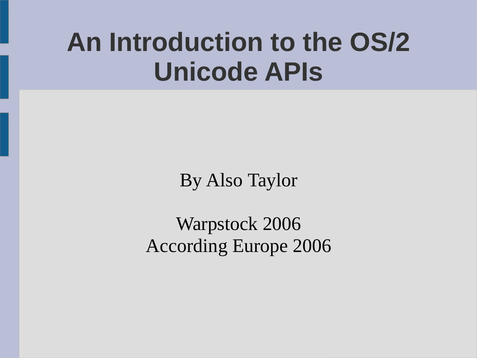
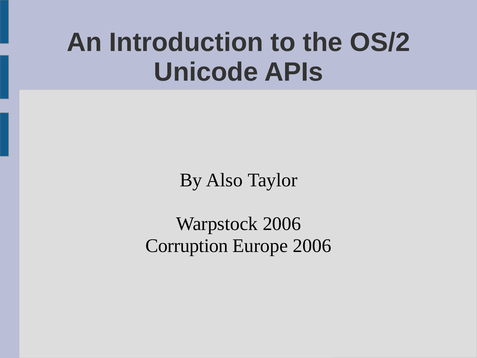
According: According -> Corruption
